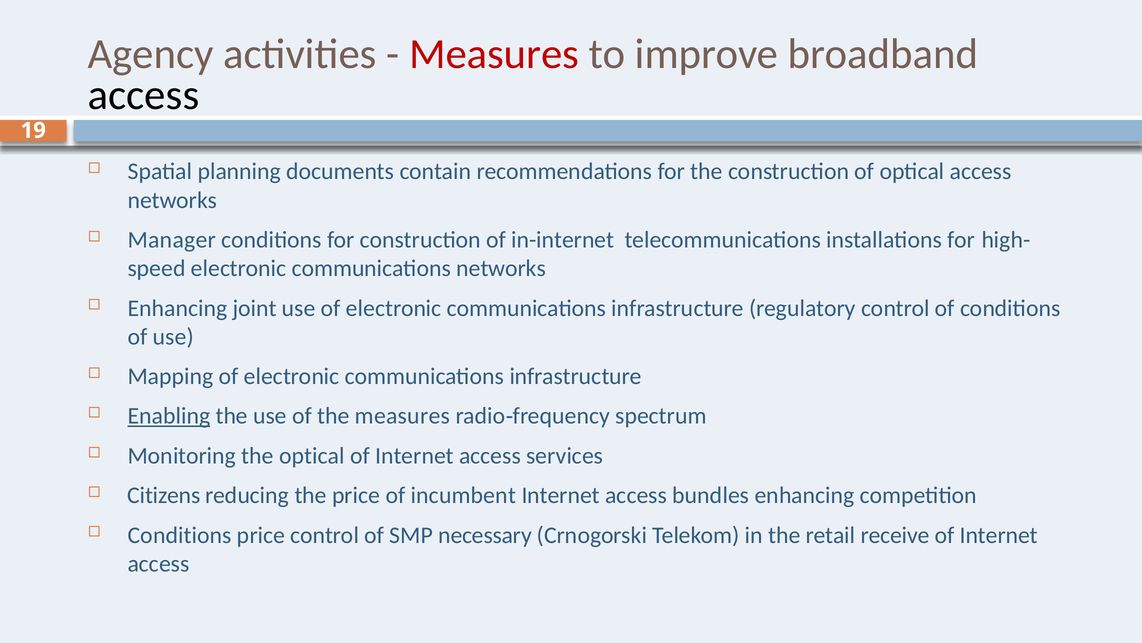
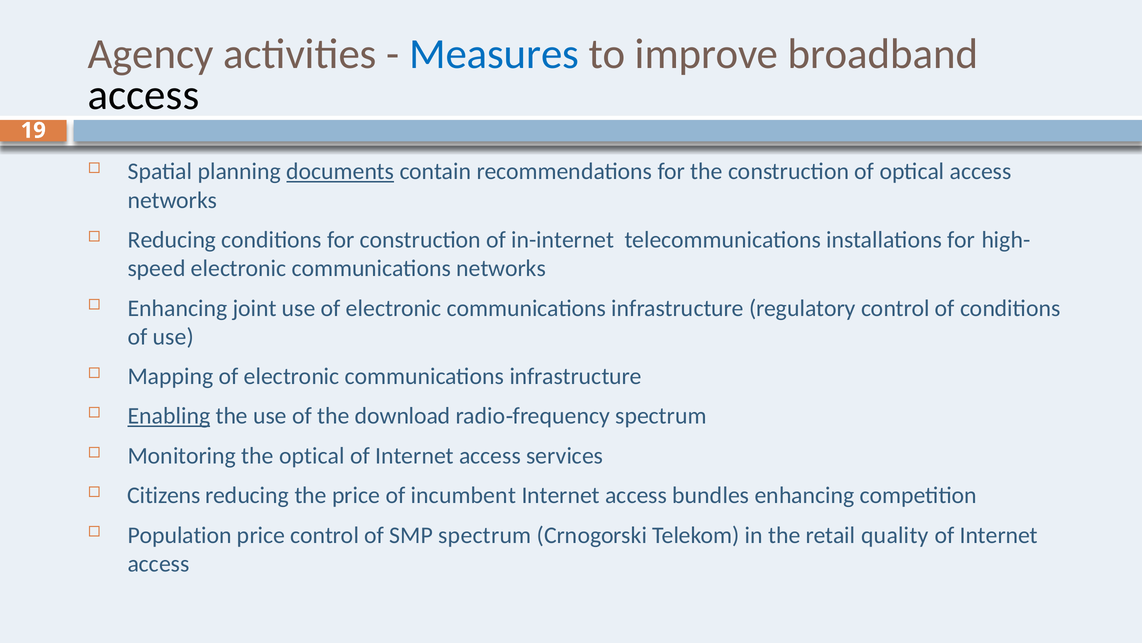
Measures at (494, 54) colour: red -> blue
documents underline: none -> present
Manager at (172, 240): Manager -> Reducing
the measures: measures -> download
Conditions at (180, 535): Conditions -> Population
SMP necessary: necessary -> spectrum
receive: receive -> quality
